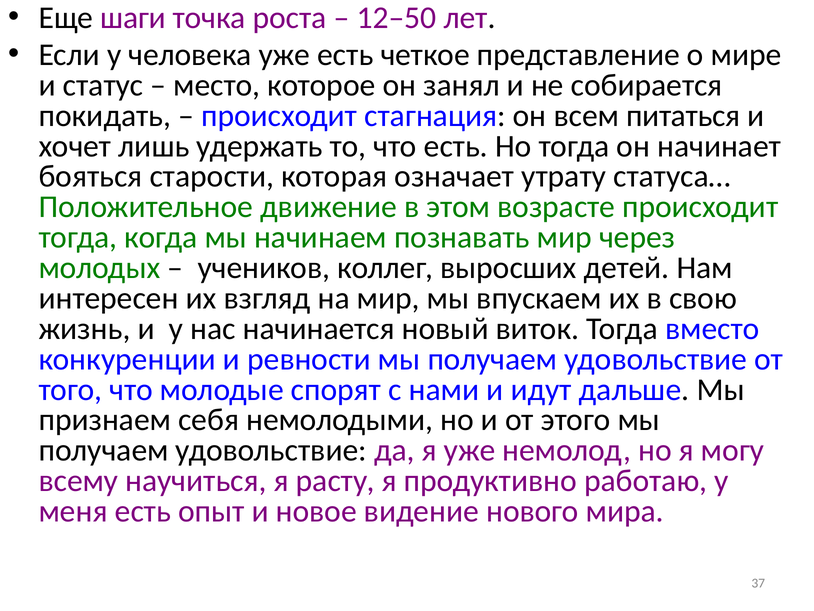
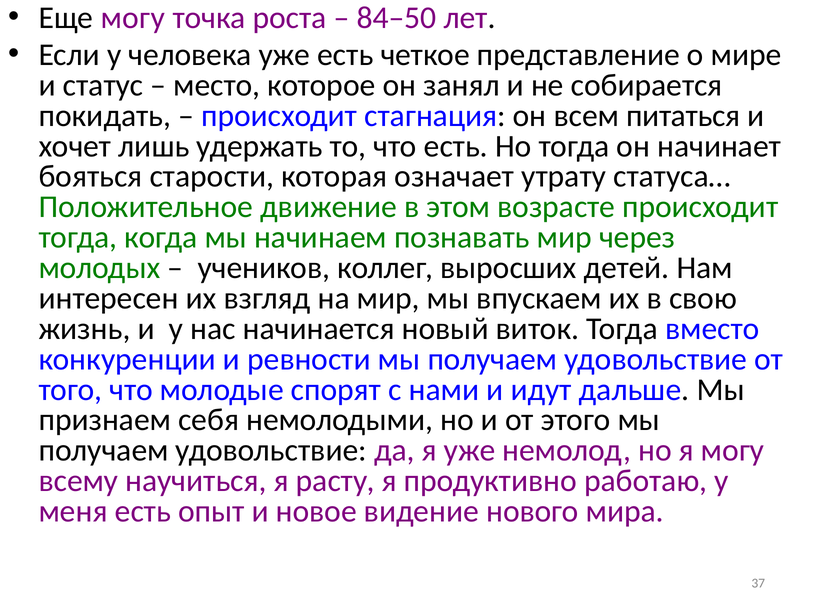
Еще шаги: шаги -> могу
12–50: 12–50 -> 84–50
